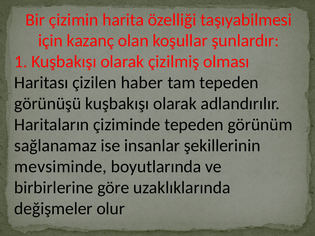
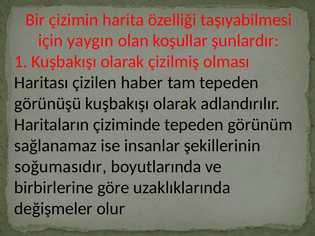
kazanç: kazanç -> yaygın
mevsiminde: mevsiminde -> soğumasıdır
